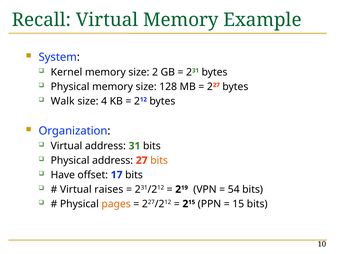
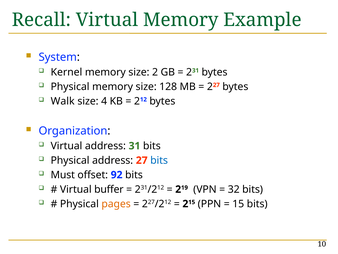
bits at (159, 160) colour: orange -> blue
Have: Have -> Must
17: 17 -> 92
raises: raises -> buffer
54: 54 -> 32
